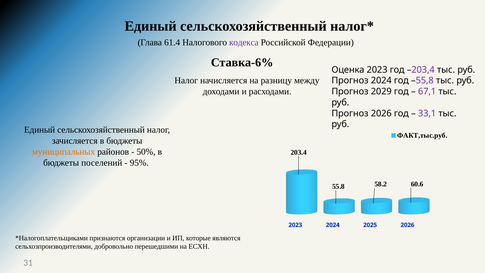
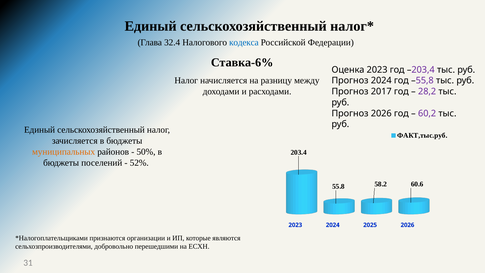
61.4: 61.4 -> 32.4
кодекса colour: purple -> blue
2029: 2029 -> 2017
67,1: 67,1 -> 28,2
33,1: 33,1 -> 60,2
95%: 95% -> 52%
